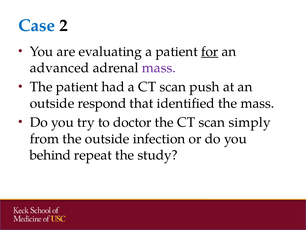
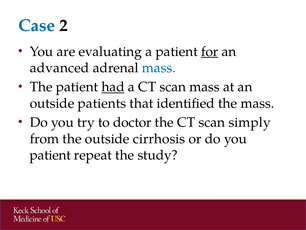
mass at (159, 68) colour: purple -> blue
had underline: none -> present
scan push: push -> mass
respond: respond -> patients
infection: infection -> cirrhosis
behind at (50, 155): behind -> patient
